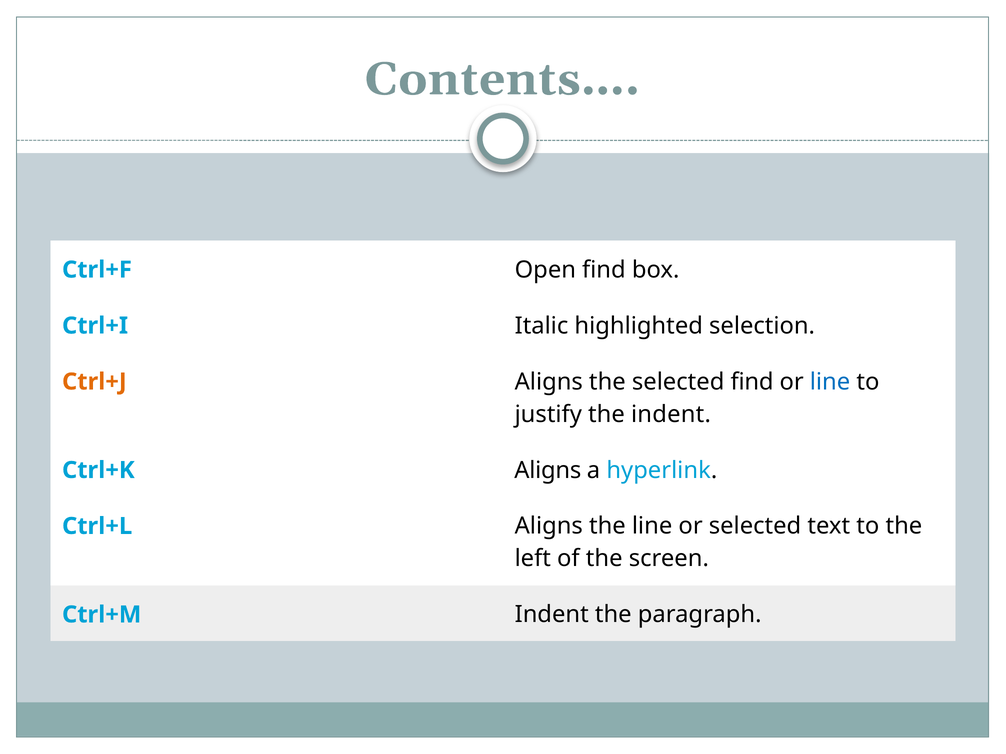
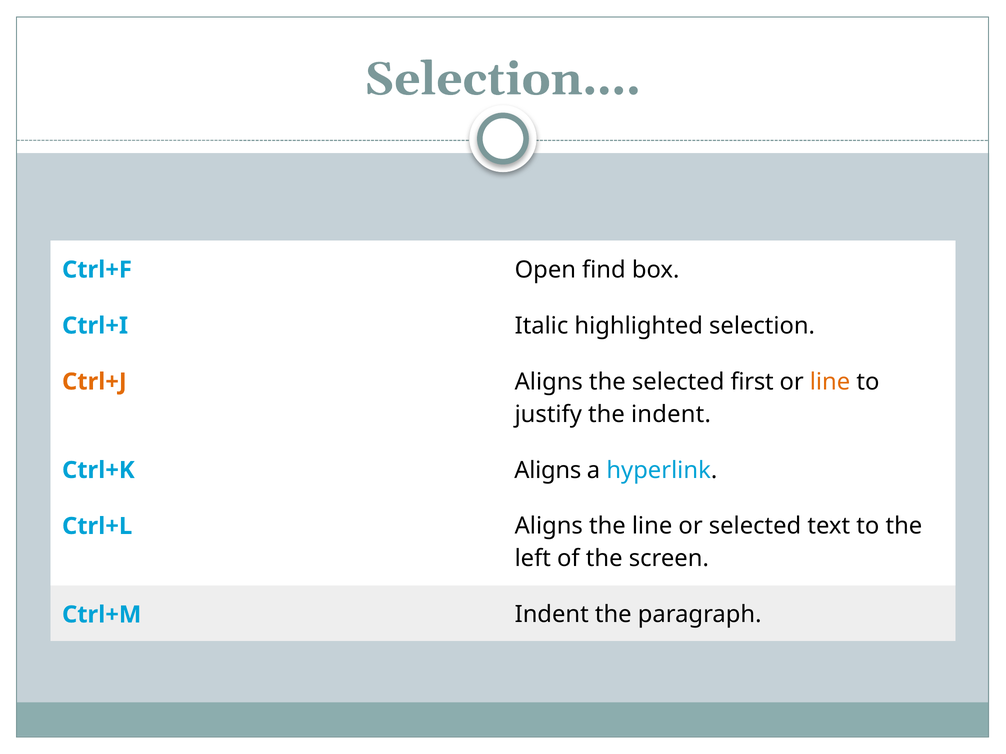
Contents…: Contents… -> Selection…
selected find: find -> first
line at (830, 382) colour: blue -> orange
